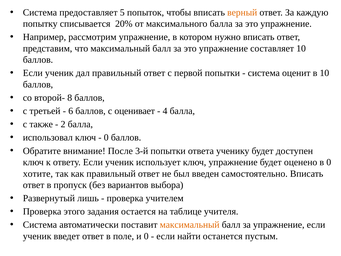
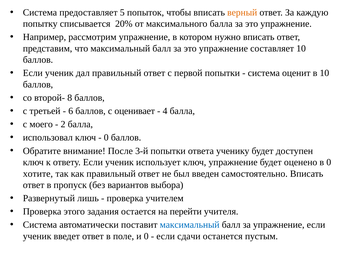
также: также -> моего
таблице: таблице -> перейти
максимальный at (190, 225) colour: orange -> blue
найти: найти -> сдачи
